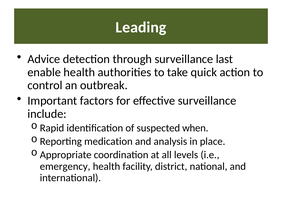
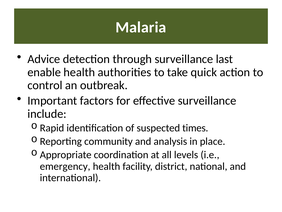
Leading: Leading -> Malaria
when: when -> times
medication: medication -> community
